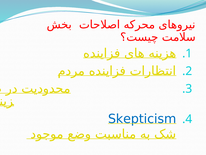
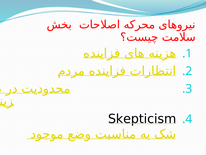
Skepticism colour: blue -> black
